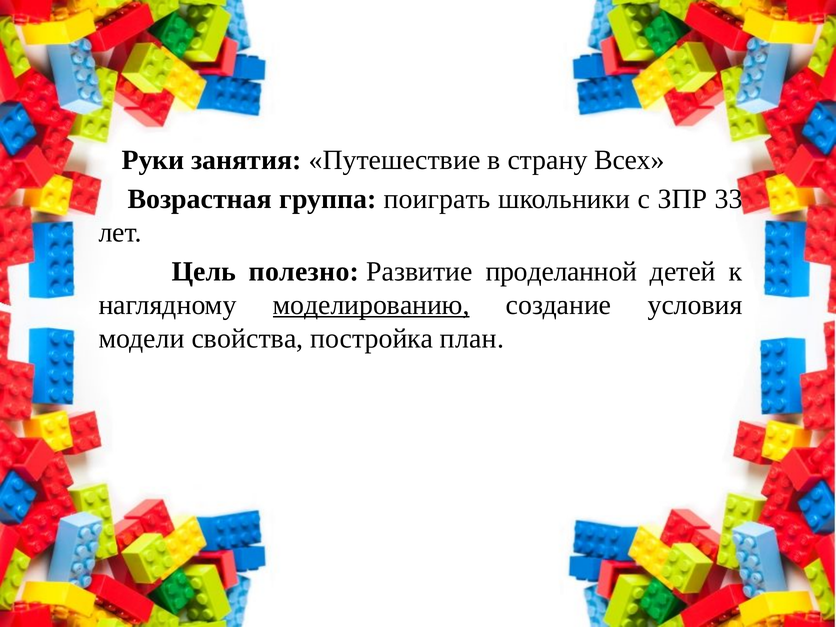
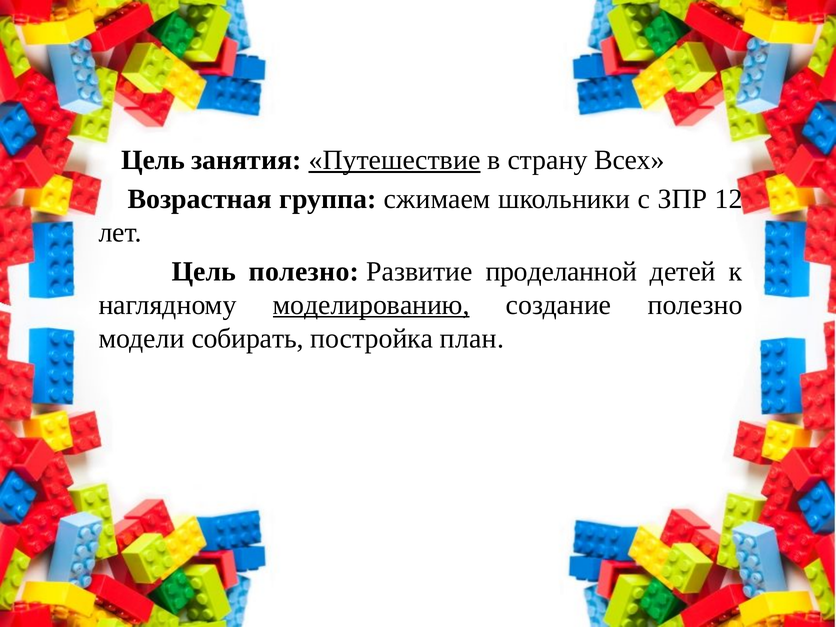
Руки at (153, 160): Руки -> Цель
Путешествие underline: none -> present
поиграть: поиграть -> сжимаем
33: 33 -> 12
создание условия: условия -> полезно
свойства: свойства -> собирать
